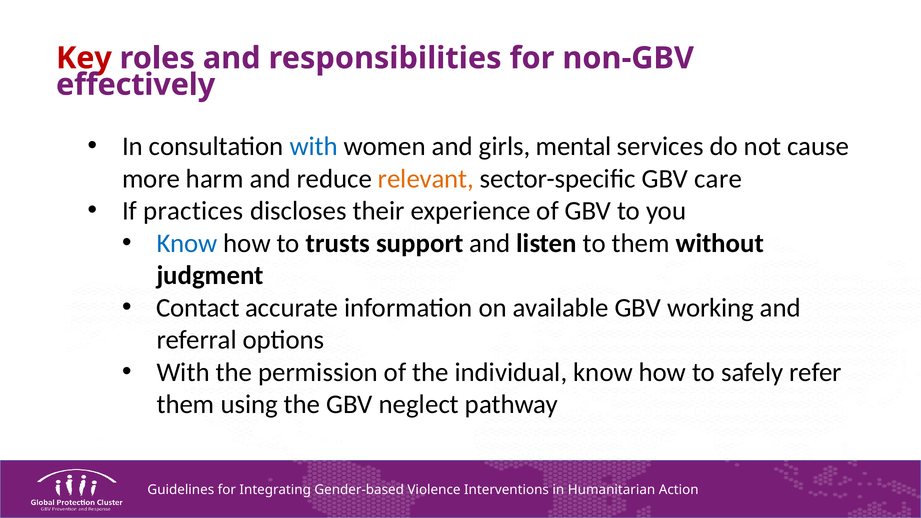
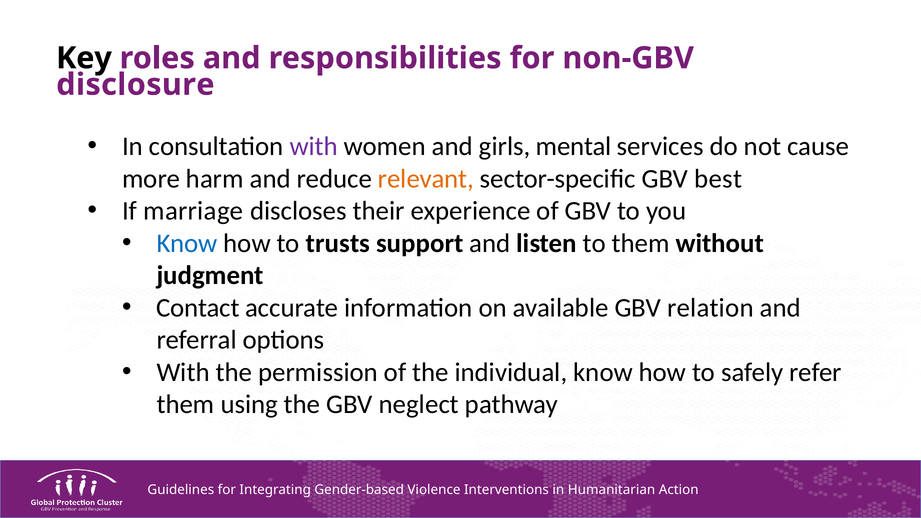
Key colour: red -> black
effectively: effectively -> disclosure
with at (314, 146) colour: blue -> purple
care: care -> best
practices: practices -> marriage
working: working -> relation
